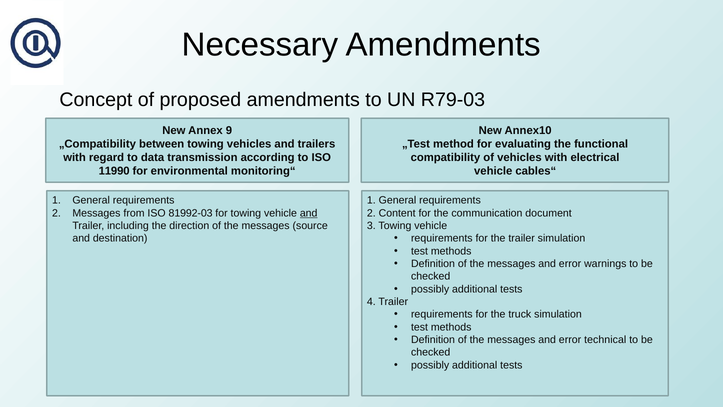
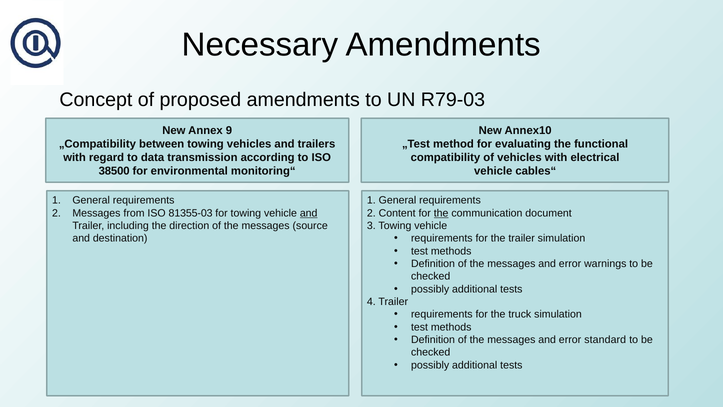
11990: 11990 -> 38500
81992-03: 81992-03 -> 81355-03
the at (441, 213) underline: none -> present
technical: technical -> standard
